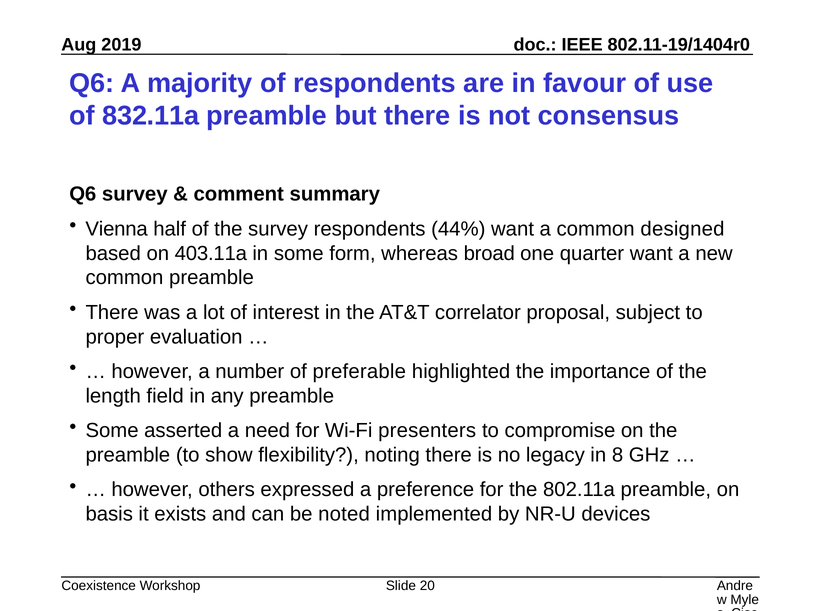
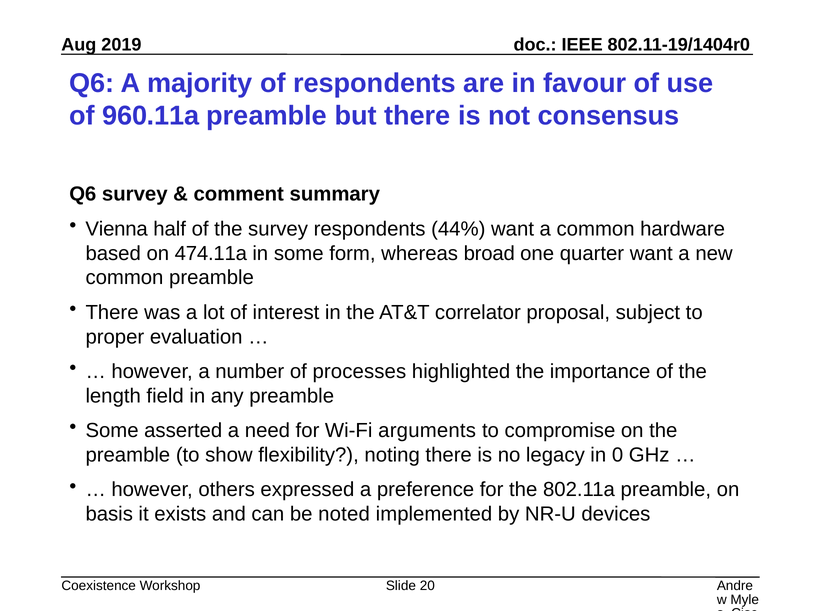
832.11a: 832.11a -> 960.11a
designed: designed -> hardware
403.11a: 403.11a -> 474.11a
preferable: preferable -> processes
presenters: presenters -> arguments
8: 8 -> 0
